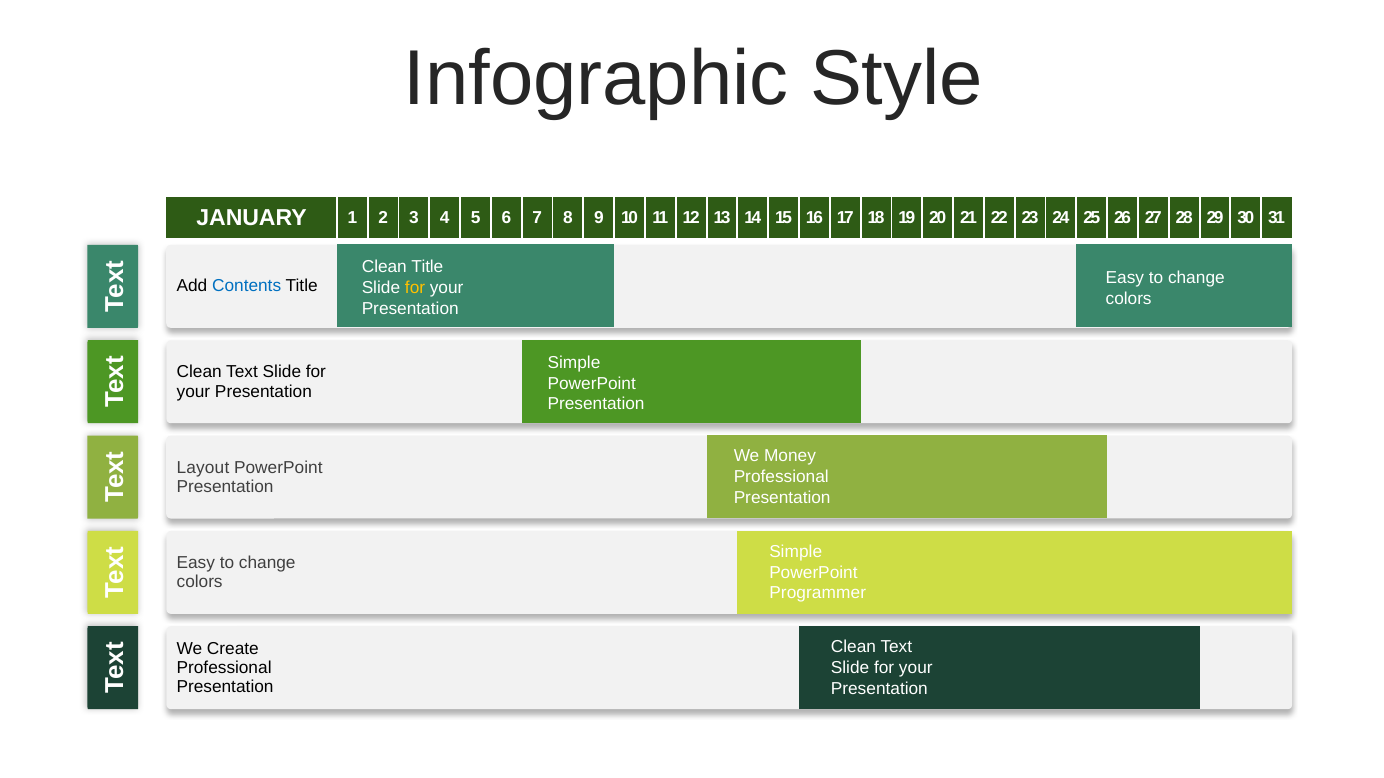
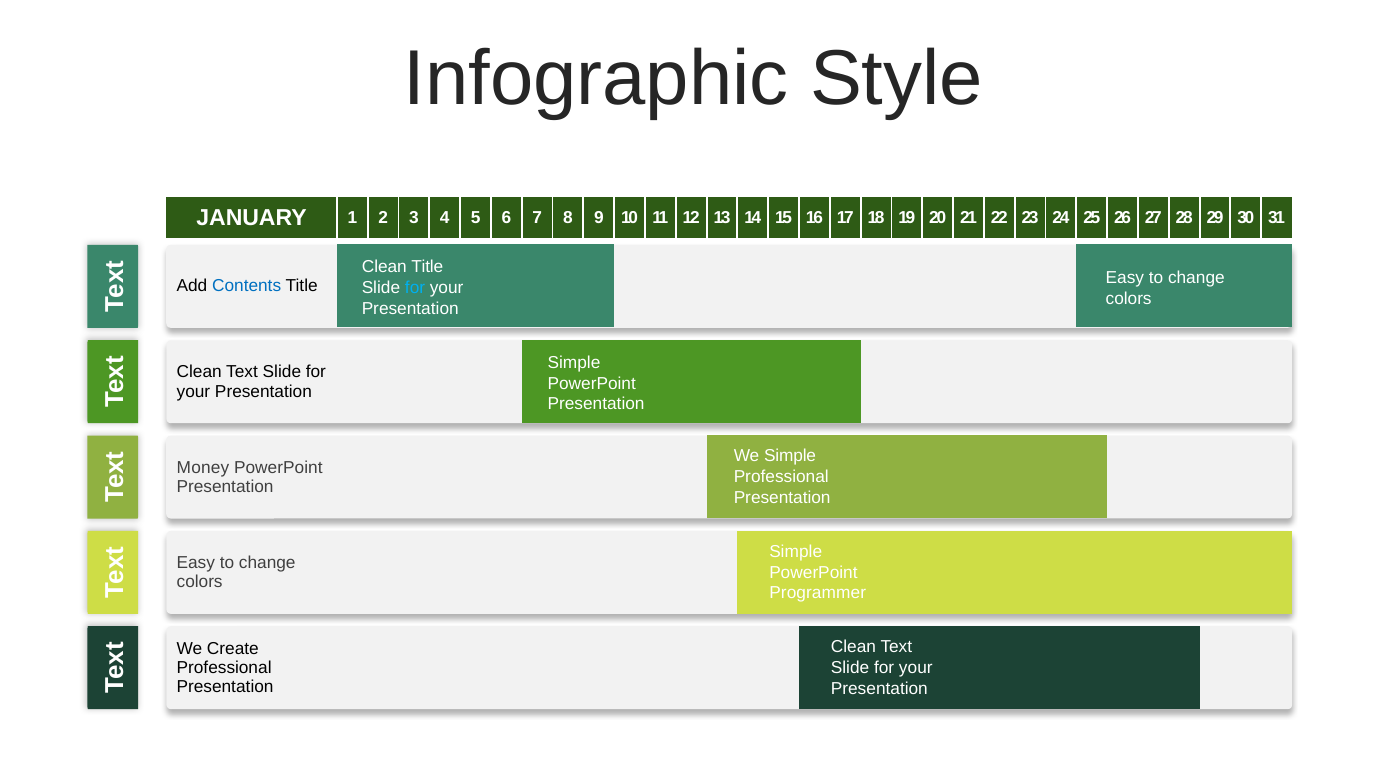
for at (415, 288) colour: yellow -> light blue
We Money: Money -> Simple
Layout: Layout -> Money
